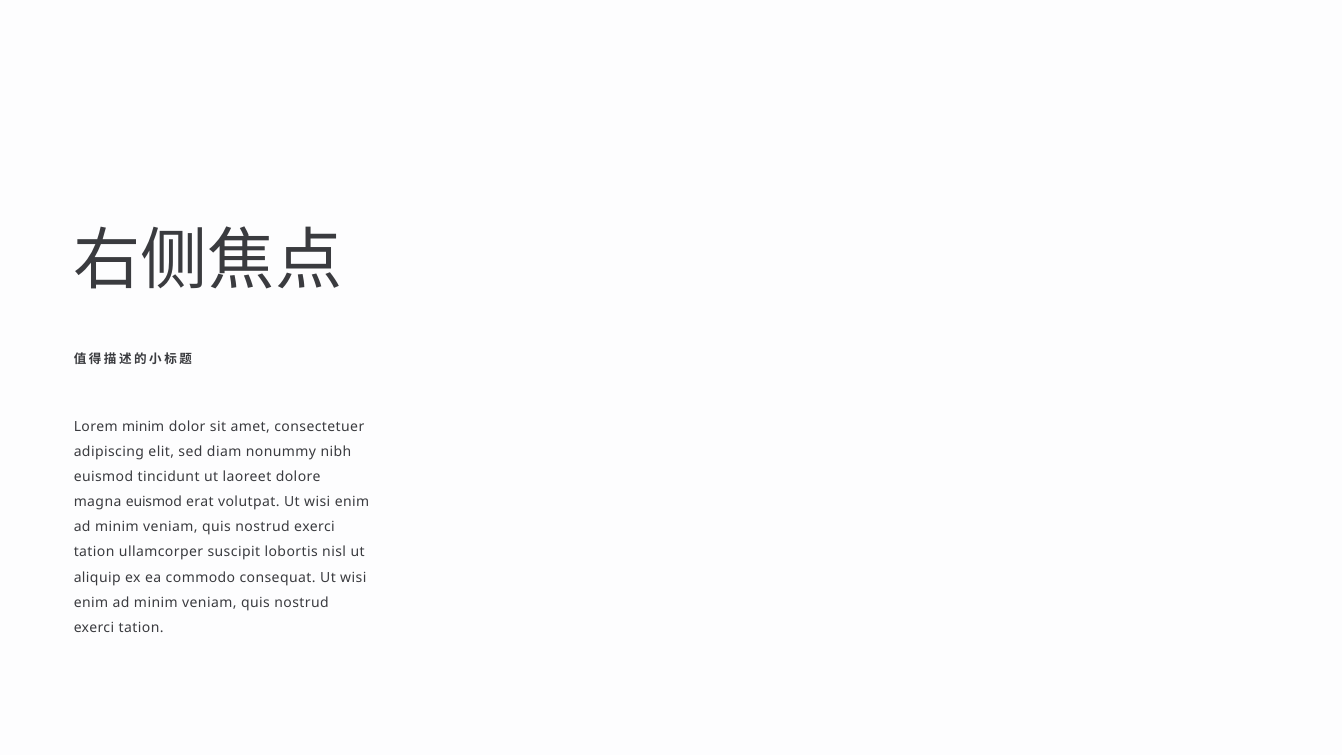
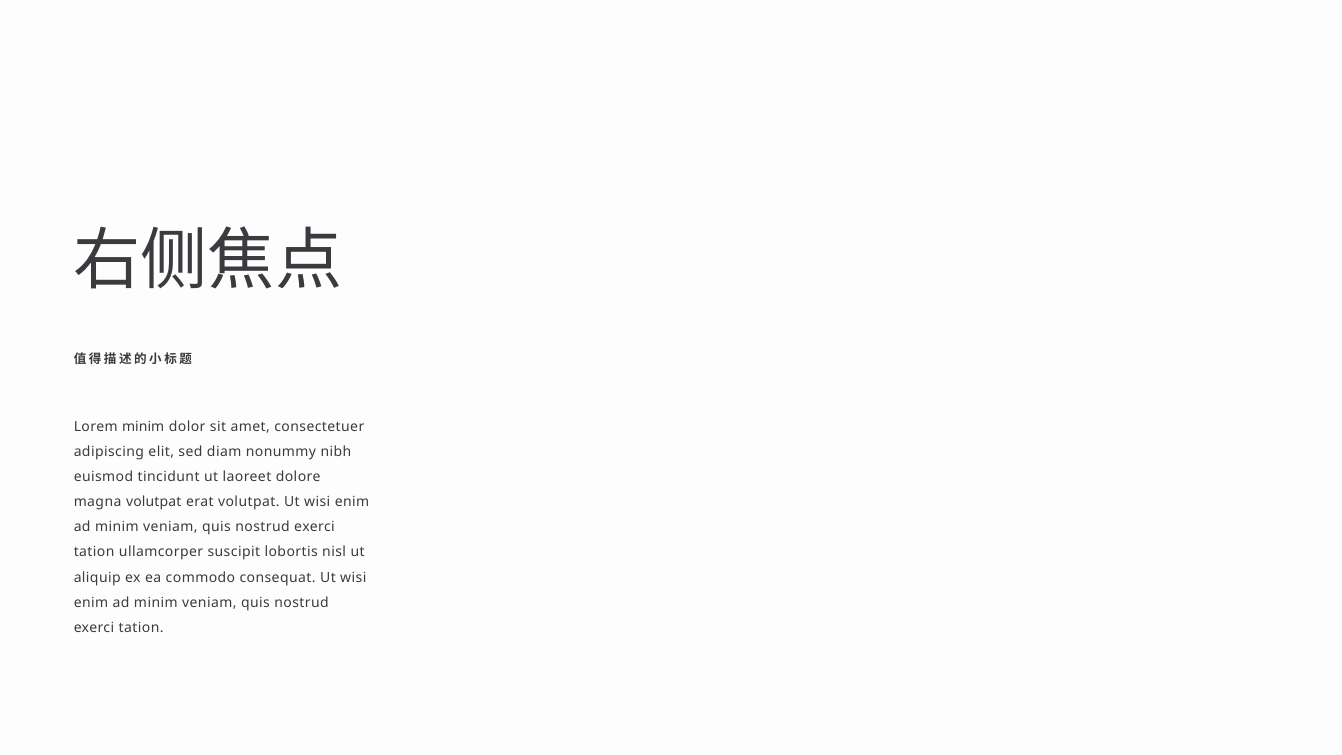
magna euismod: euismod -> volutpat
